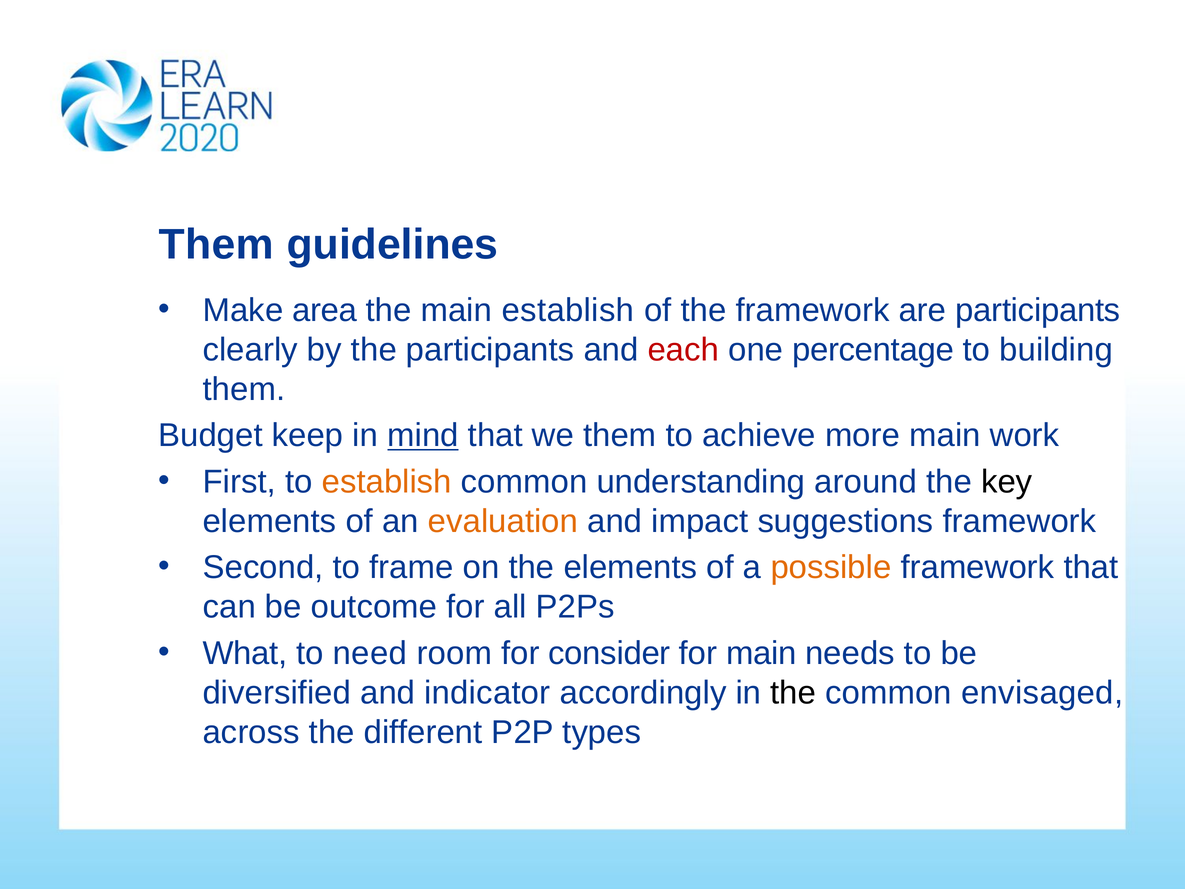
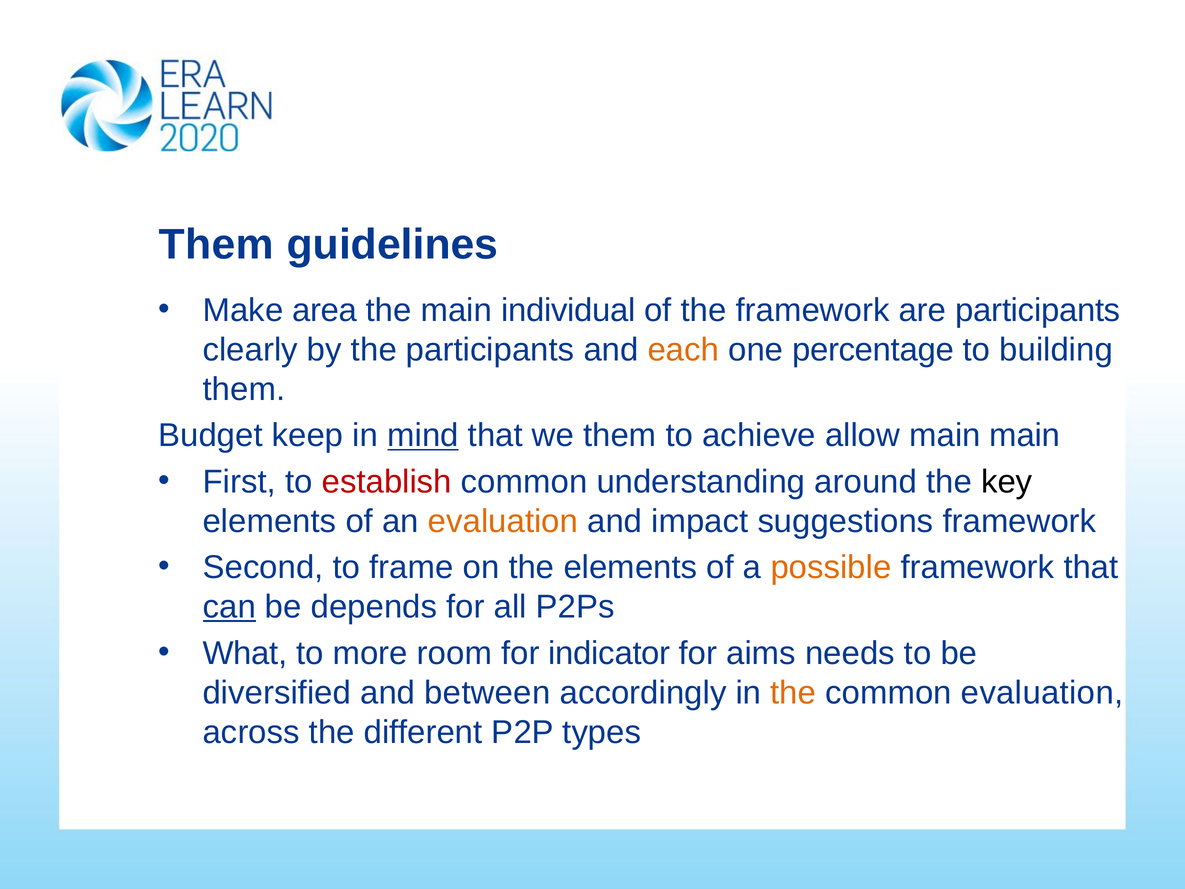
main establish: establish -> individual
each colour: red -> orange
more: more -> allow
main work: work -> main
establish at (387, 482) colour: orange -> red
can underline: none -> present
outcome: outcome -> depends
need: need -> more
consider: consider -> indicator
for main: main -> aims
indicator: indicator -> between
the at (793, 693) colour: black -> orange
common envisaged: envisaged -> evaluation
